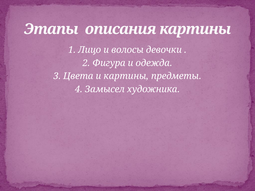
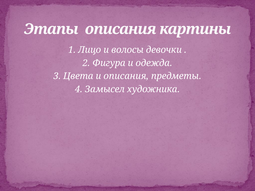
и картины: картины -> описания
